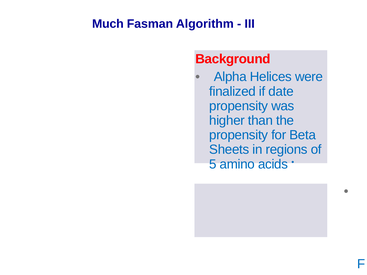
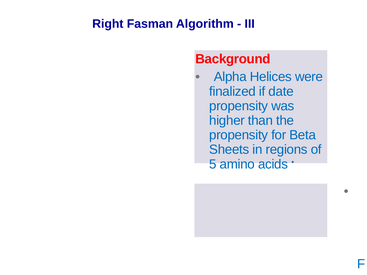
Much: Much -> Right
